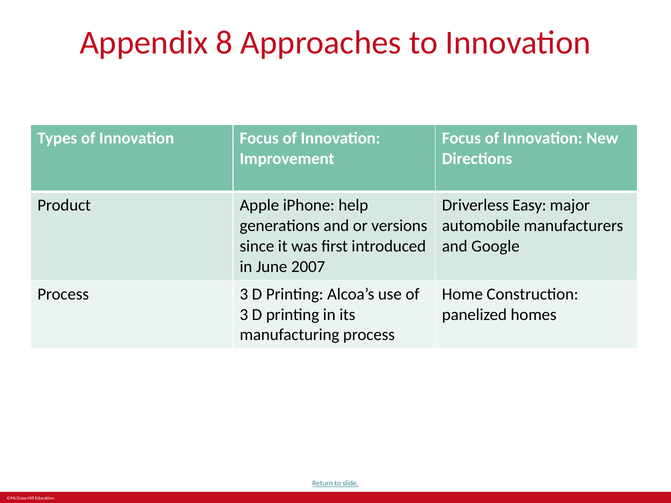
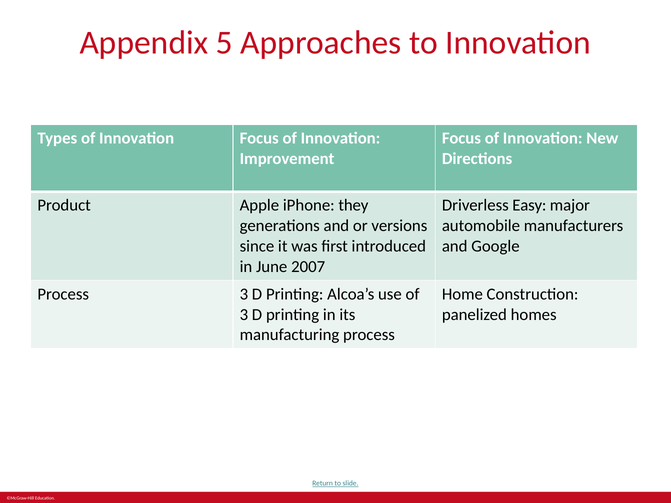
8: 8 -> 5
help: help -> they
